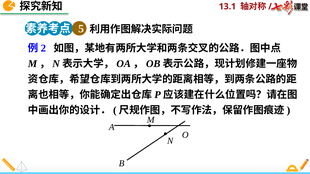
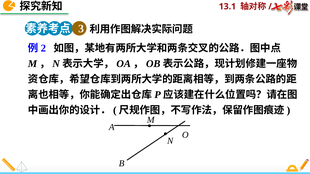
5: 5 -> 3
